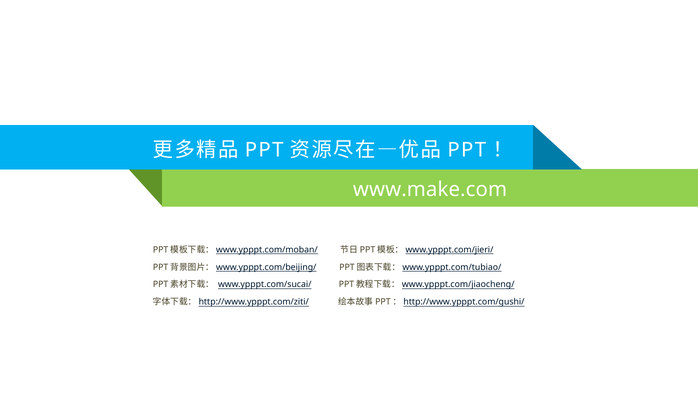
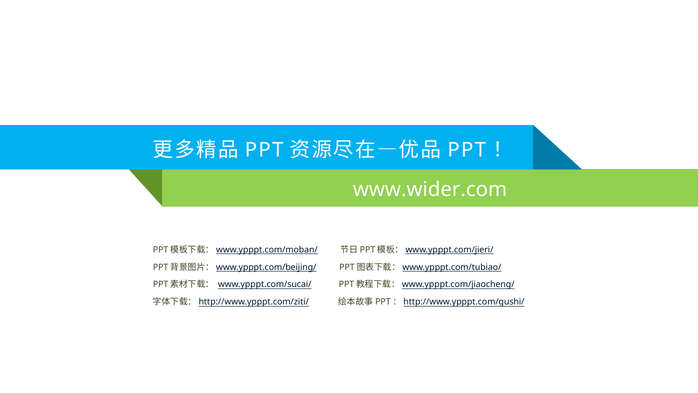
www.make.com: www.make.com -> www.wider.com
